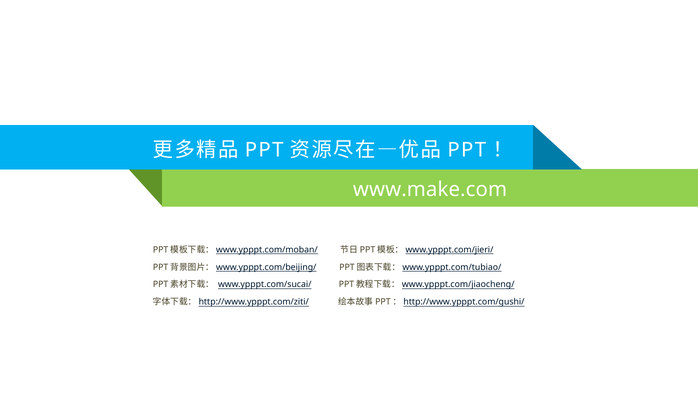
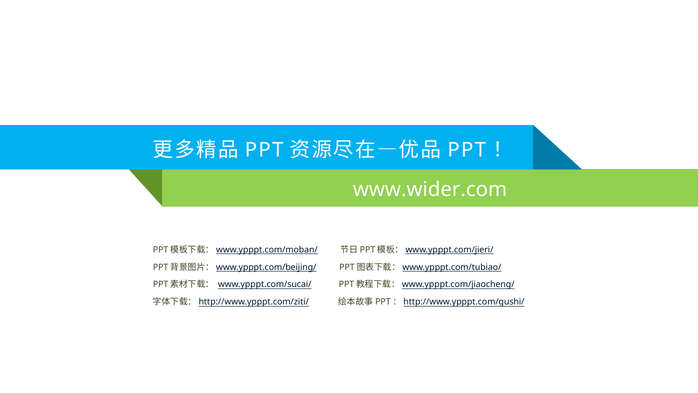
www.make.com: www.make.com -> www.wider.com
